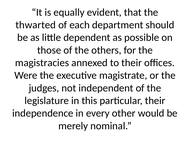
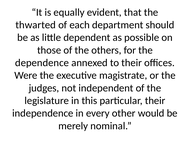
magistracies: magistracies -> dependence
